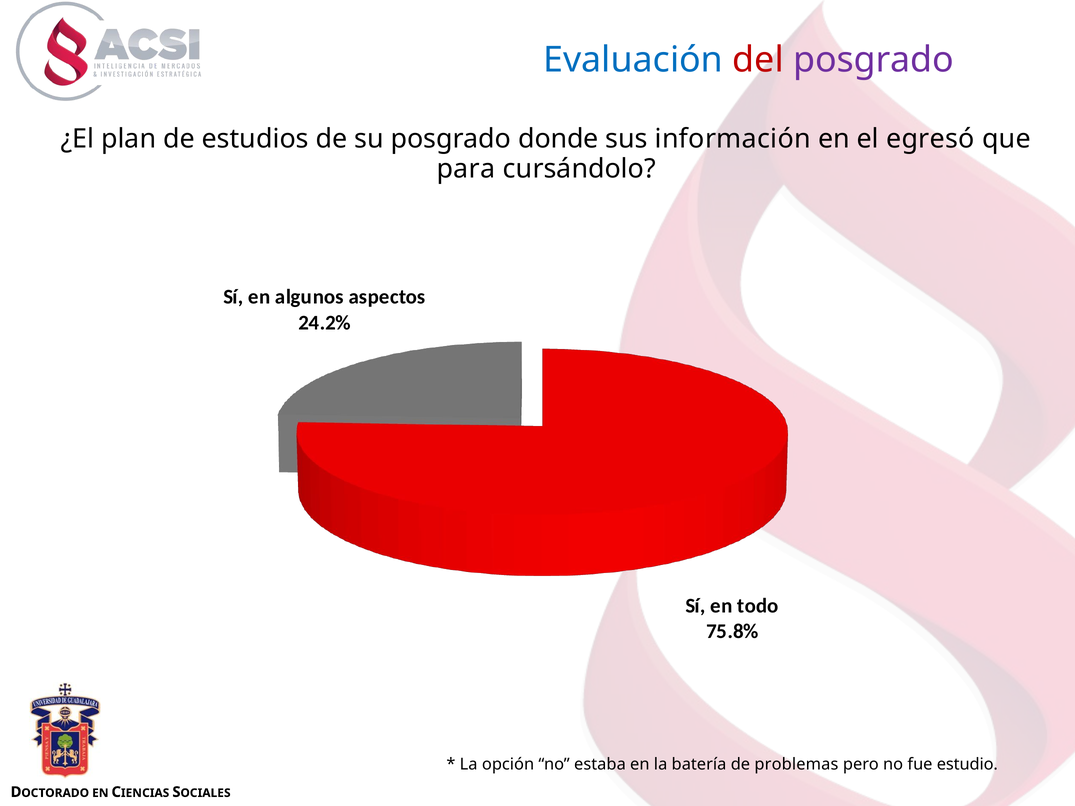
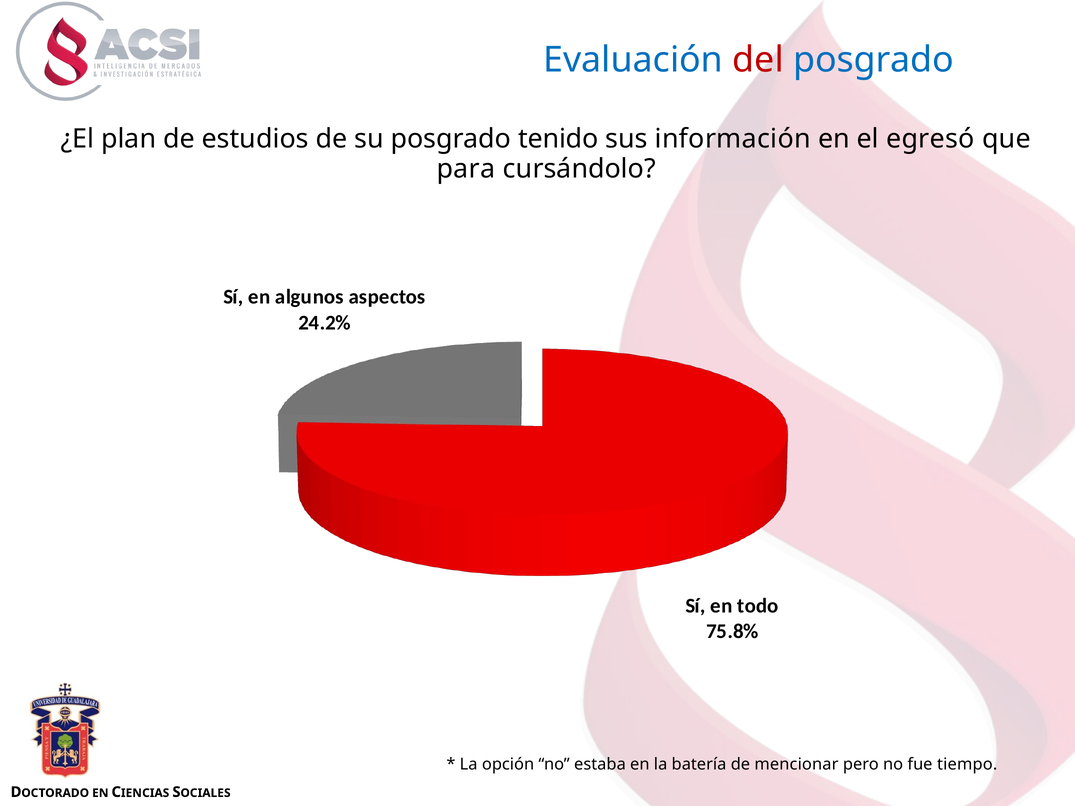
posgrado at (874, 60) colour: purple -> blue
donde: donde -> tenido
problemas: problemas -> mencionar
estudio: estudio -> tiempo
